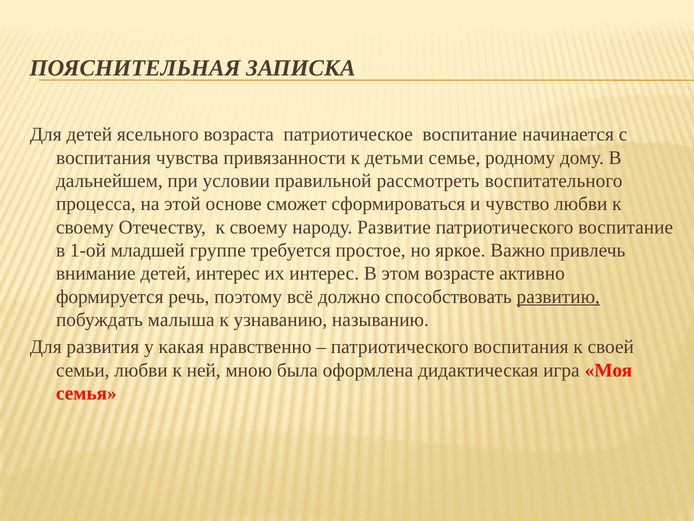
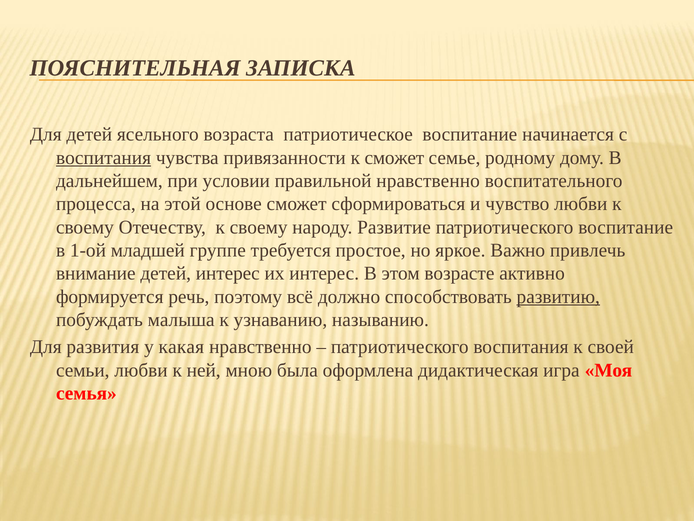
воспитания at (104, 157) underline: none -> present
к детьми: детьми -> сможет
правильной рассмотреть: рассмотреть -> нравственно
